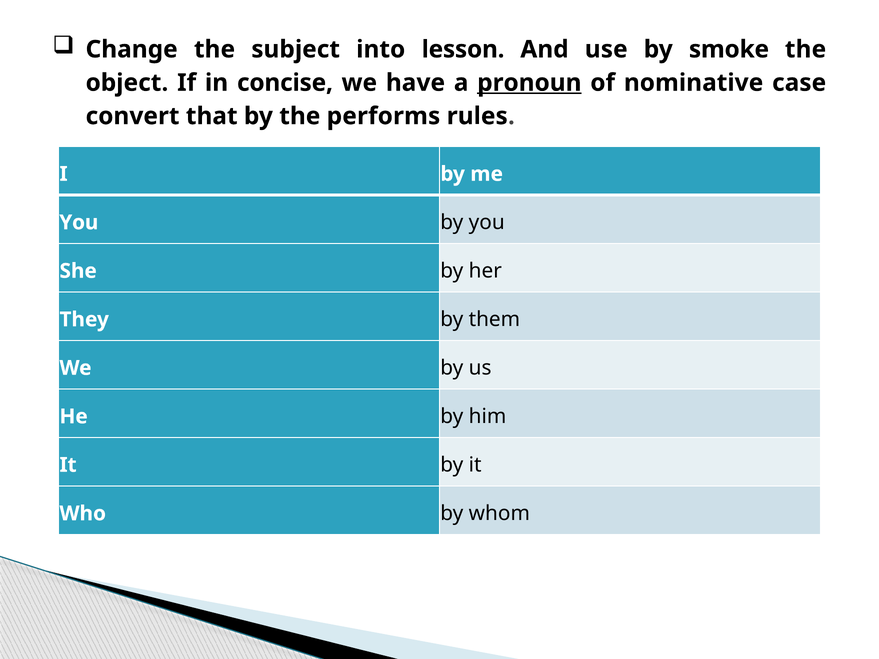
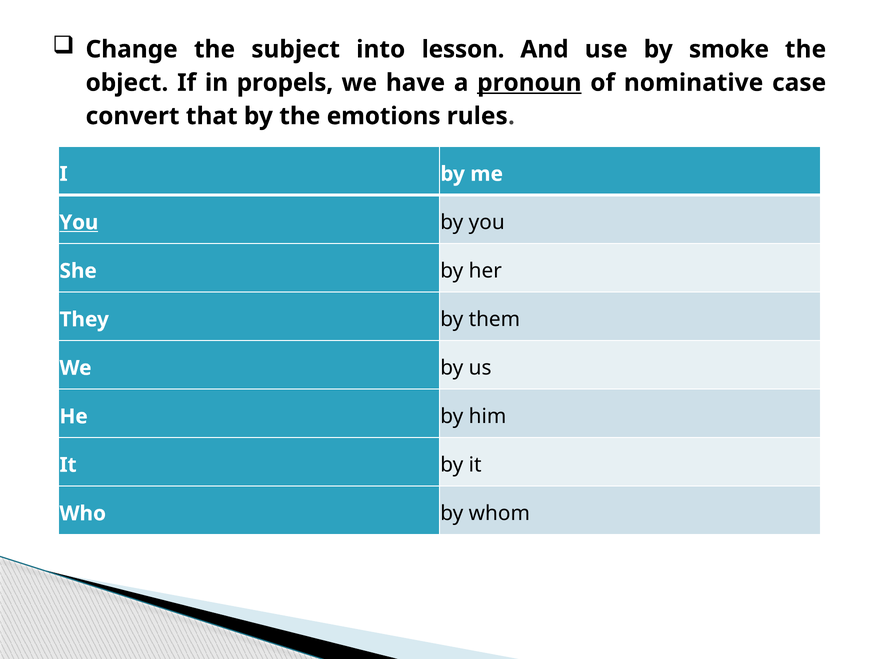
concise: concise -> propels
performs: performs -> emotions
You at (79, 223) underline: none -> present
